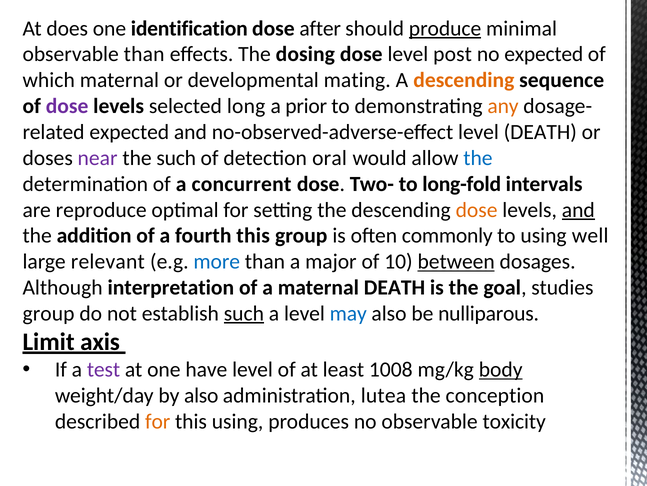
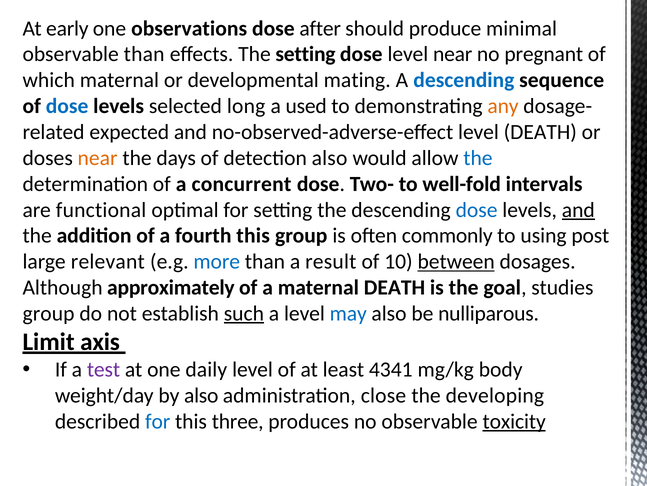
does: does -> early
identification: identification -> observations
produce underline: present -> none
The dosing: dosing -> setting
level post: post -> near
no expected: expected -> pregnant
descending at (464, 80) colour: orange -> blue
dose at (67, 106) colour: purple -> blue
prior: prior -> used
near at (98, 158) colour: purple -> orange
the such: such -> days
detection oral: oral -> also
long-fold: long-fold -> well-fold
reproduce: reproduce -> functional
dose at (477, 210) colour: orange -> blue
well: well -> post
major: major -> result
interpretation: interpretation -> approximately
have: have -> daily
1008: 1008 -> 4341
body underline: present -> none
lutea: lutea -> close
conception: conception -> developing
for at (158, 421) colour: orange -> blue
this using: using -> three
toxicity underline: none -> present
